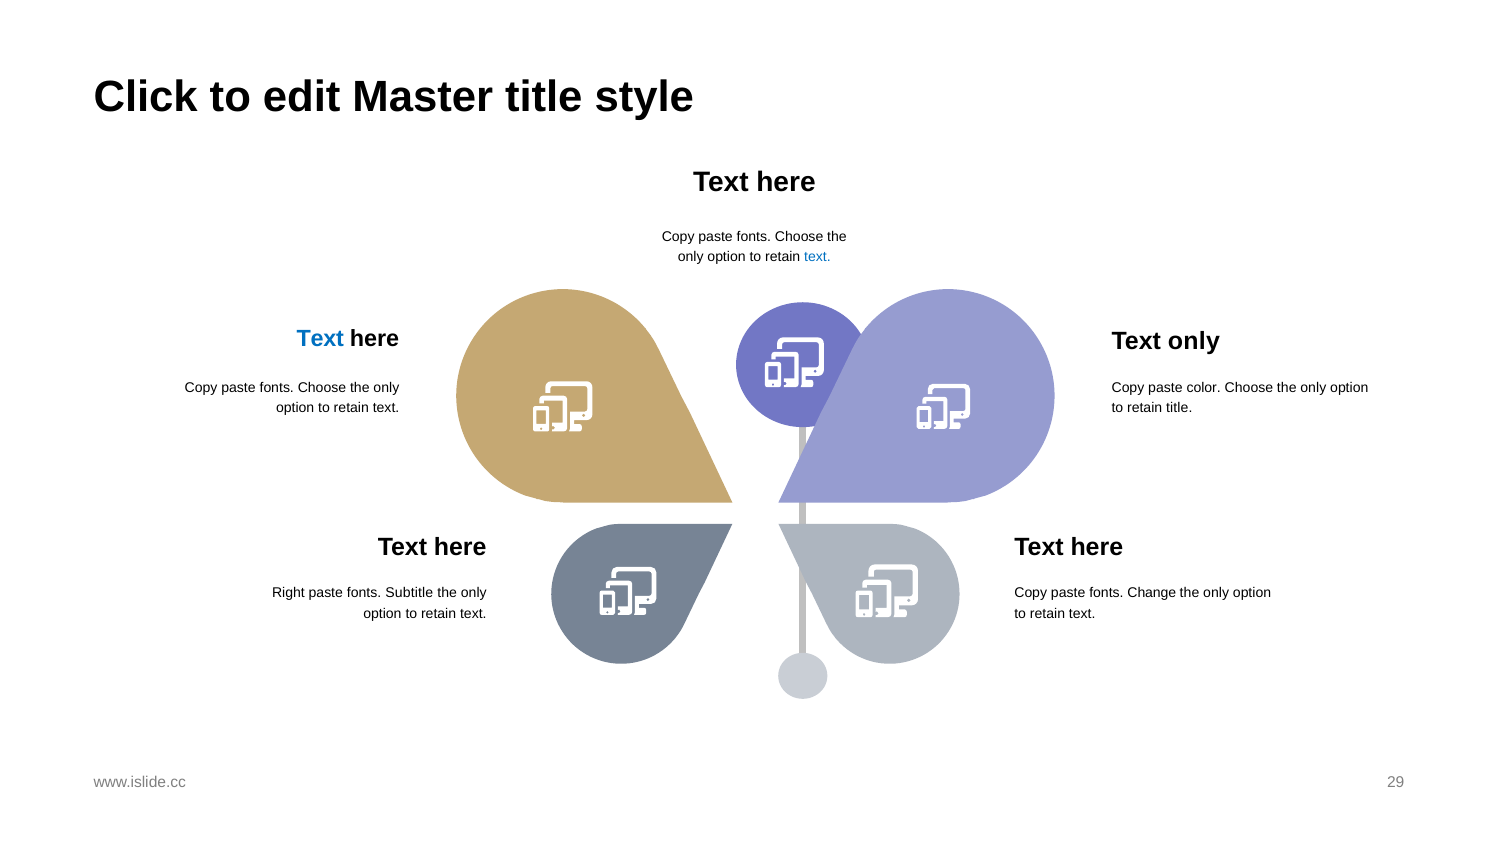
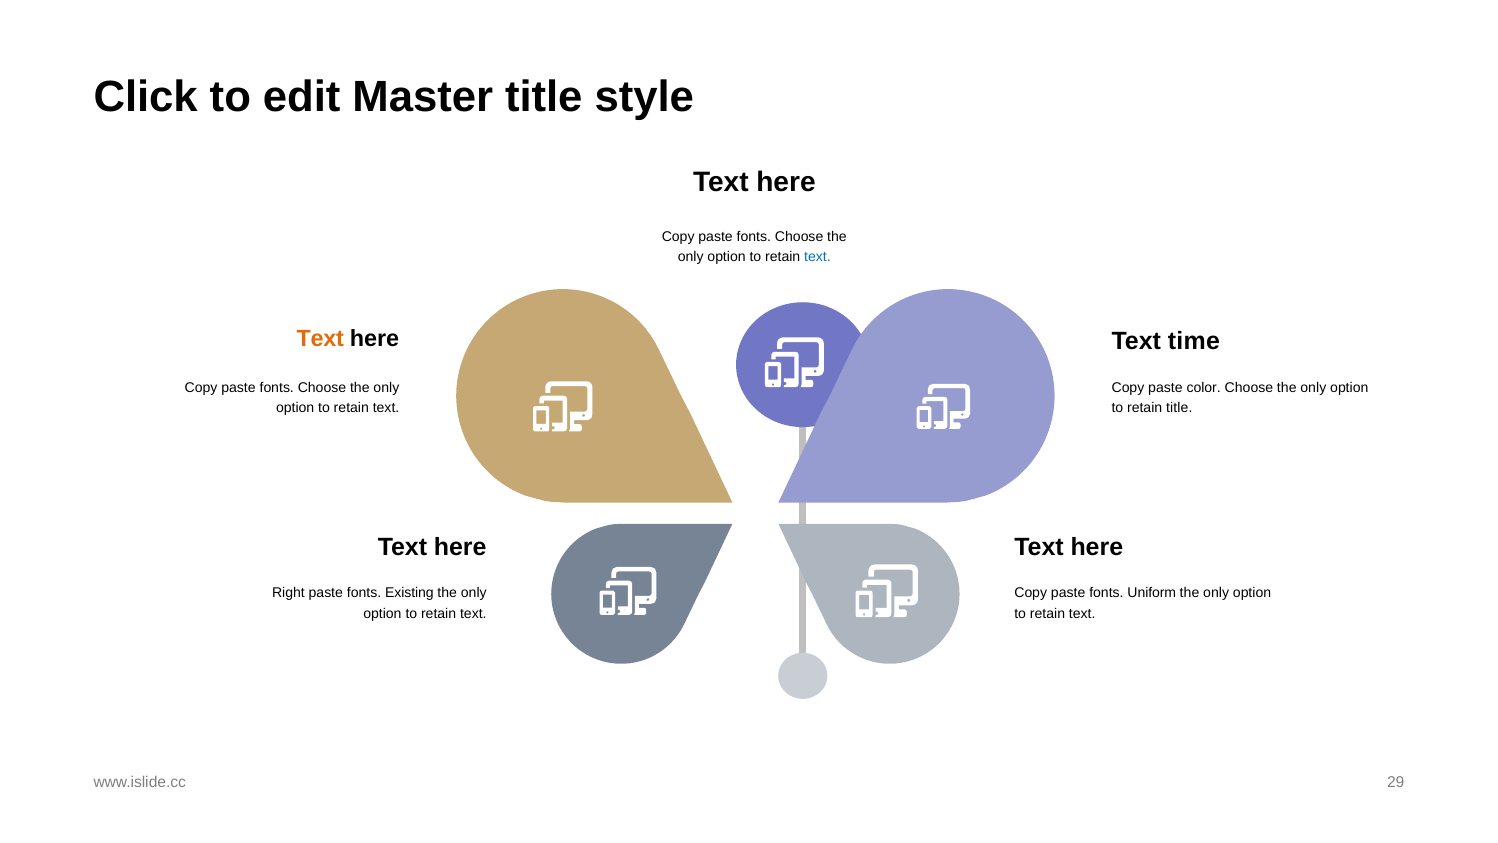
Text at (320, 339) colour: blue -> orange
Text only: only -> time
Subtitle: Subtitle -> Existing
Change: Change -> Uniform
